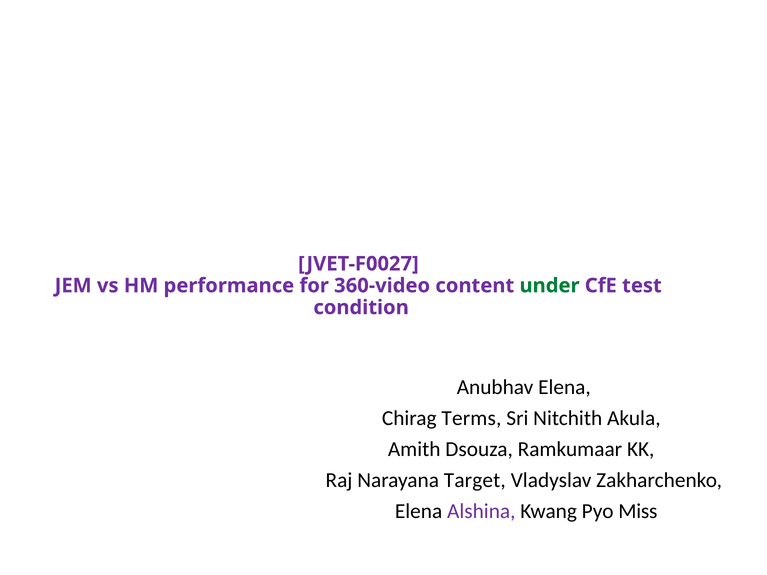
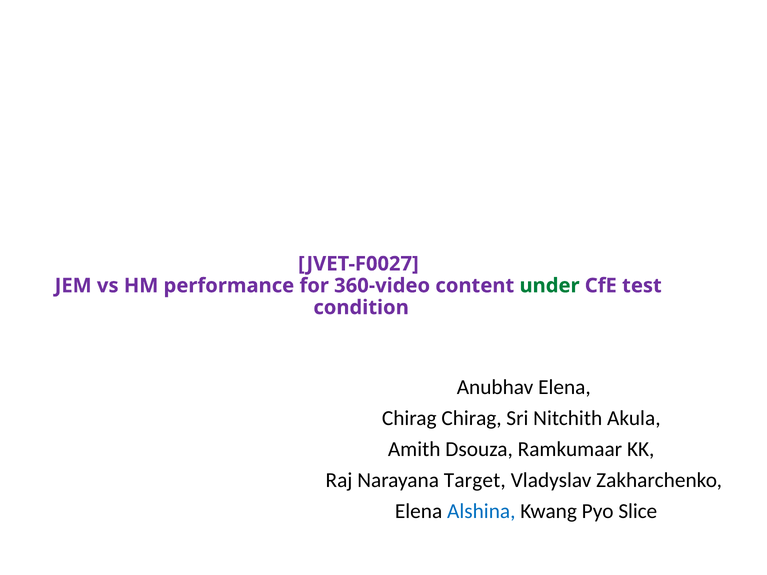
Chirag Terms: Terms -> Chirag
Alshina colour: purple -> blue
Miss: Miss -> Slice
